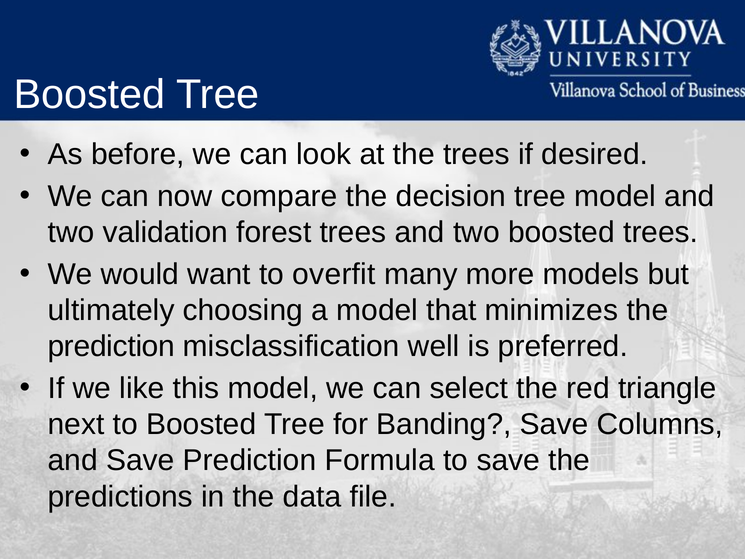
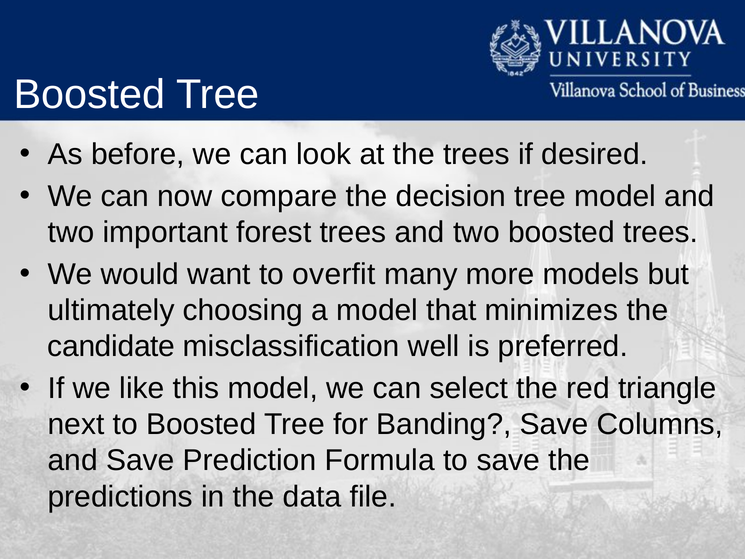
validation: validation -> important
prediction at (111, 346): prediction -> candidate
